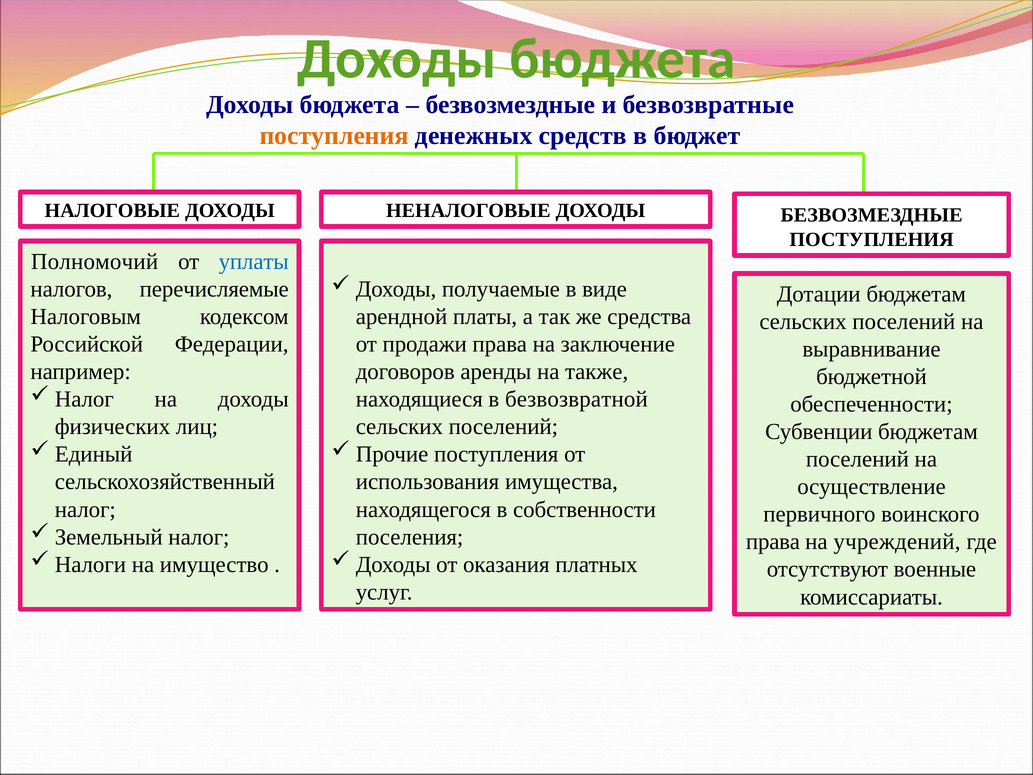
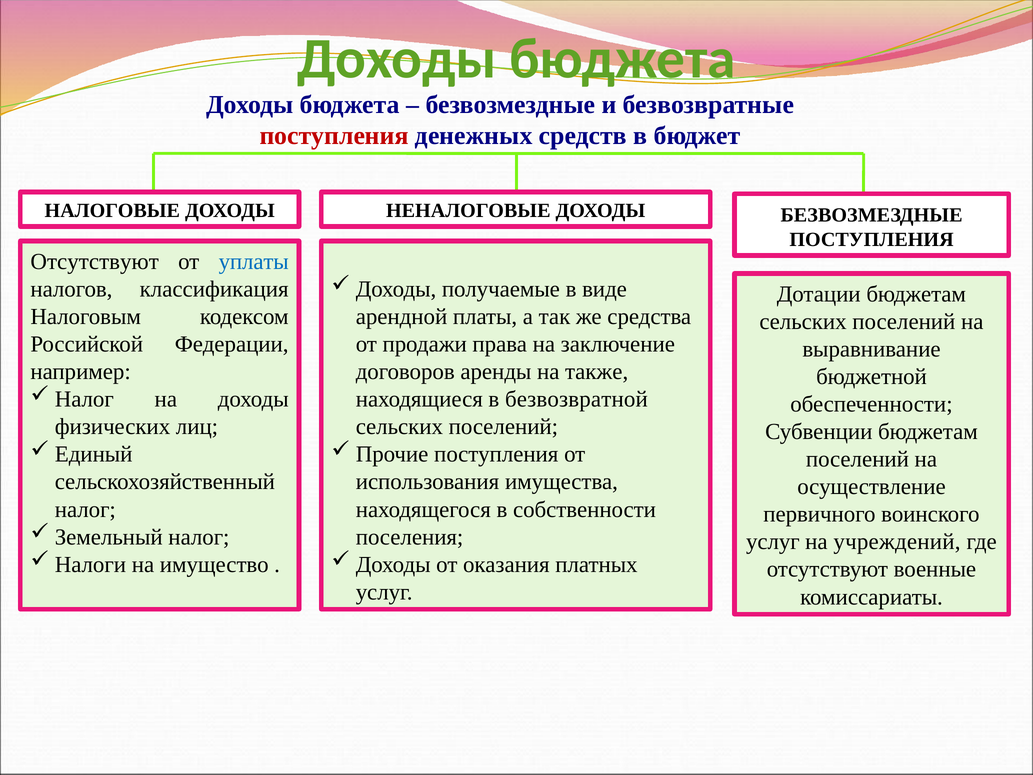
поступления at (334, 135) colour: orange -> red
Полномочий at (95, 261): Полномочий -> Отсутствуют
перечисляемые: перечисляемые -> классификация
права at (773, 542): права -> услуг
